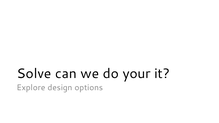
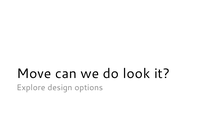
Solve: Solve -> Move
your: your -> look
